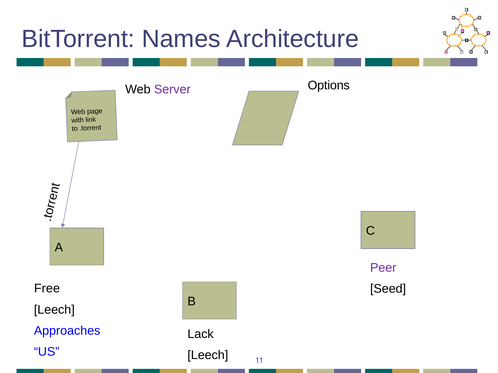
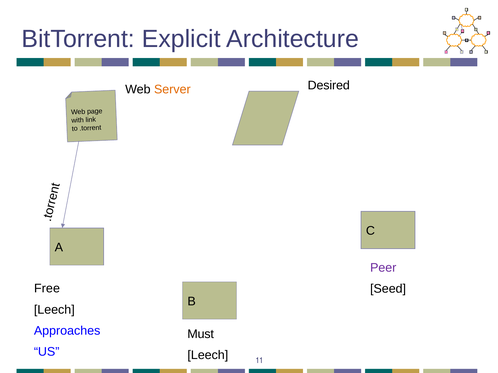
Names: Names -> Explicit
Options: Options -> Desired
Server colour: purple -> orange
Lack: Lack -> Must
